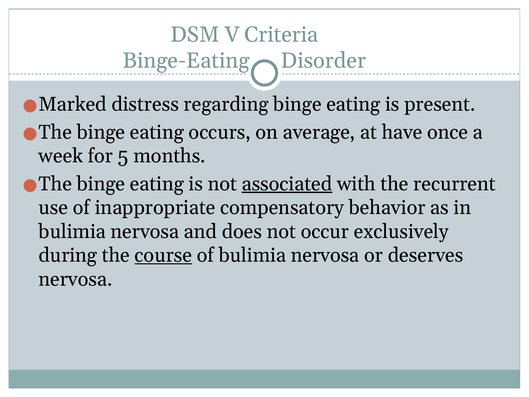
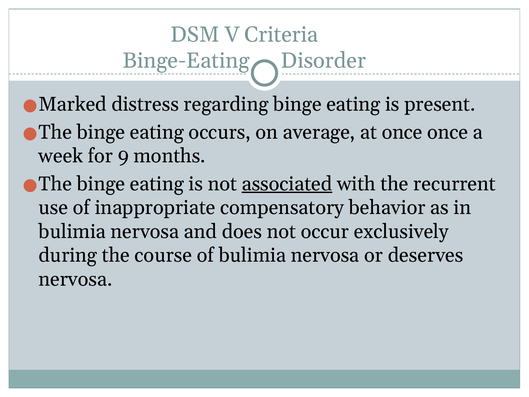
at have: have -> once
5: 5 -> 9
course underline: present -> none
